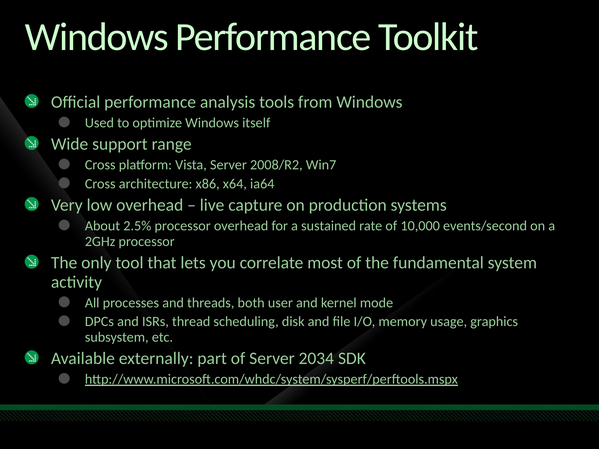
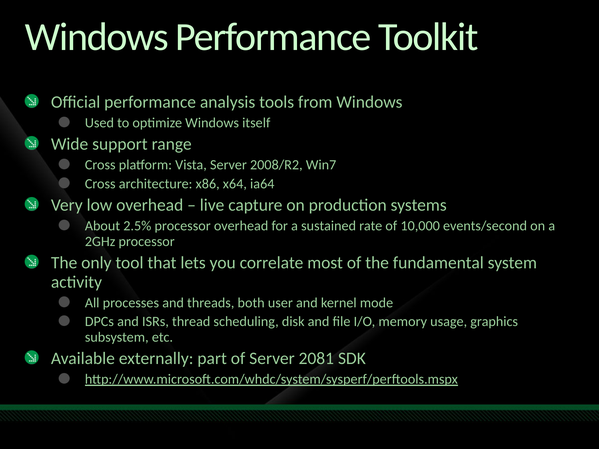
2034: 2034 -> 2081
